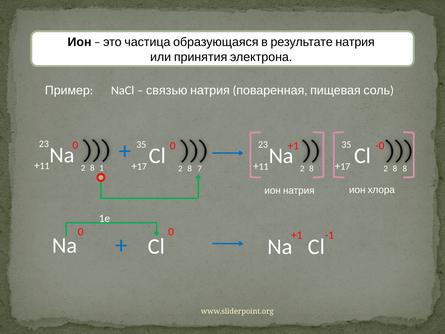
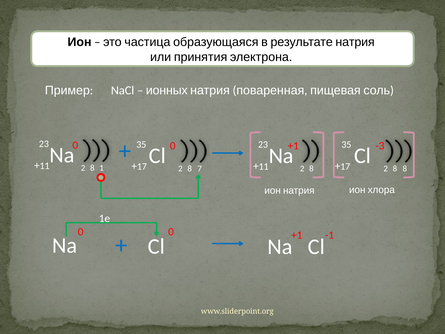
связью: связью -> ионных
-0: -0 -> -3
